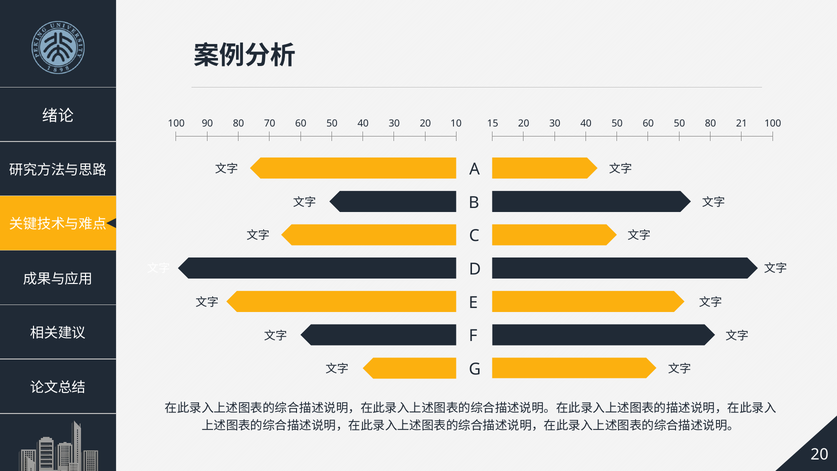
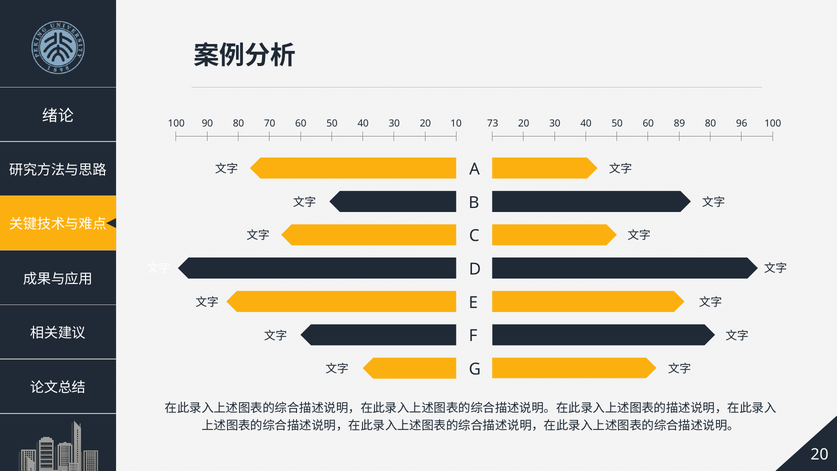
15: 15 -> 73
60 50: 50 -> 89
21: 21 -> 96
